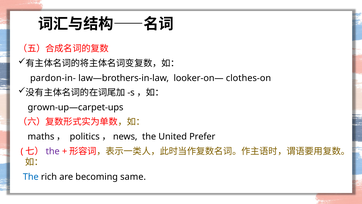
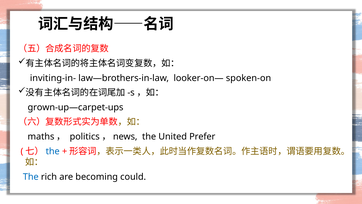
pardon-in-: pardon-in- -> inviting-in-
clothes-on: clothes-on -> spoken-on
the at (53, 151) colour: purple -> blue
same: same -> could
